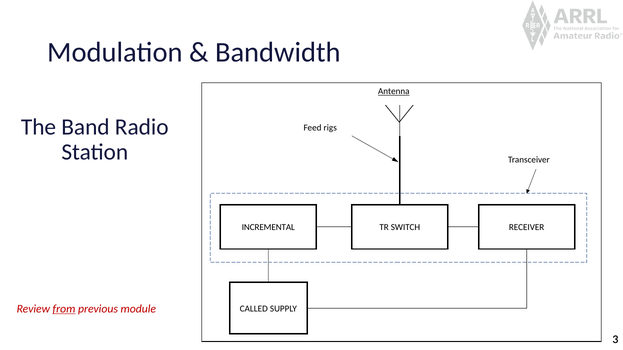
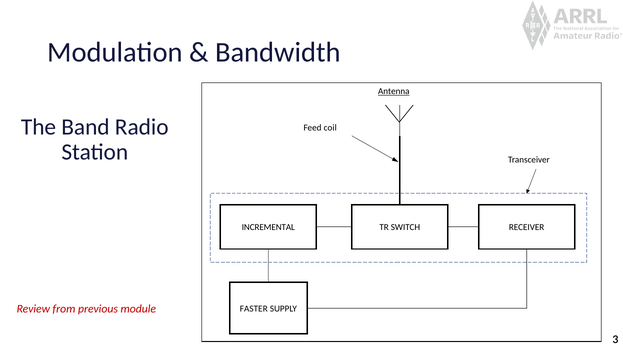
rigs: rigs -> coil
from underline: present -> none
CALLED: CALLED -> FASTER
